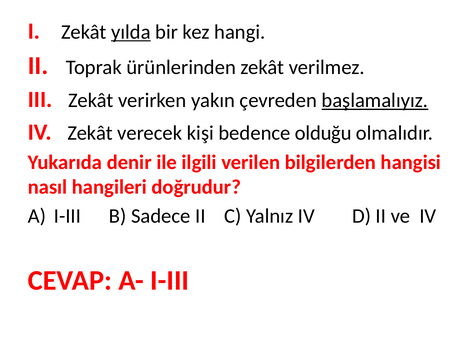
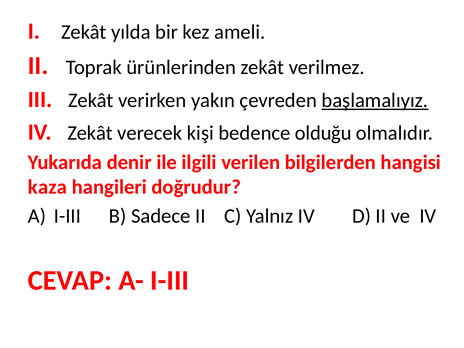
yılda underline: present -> none
hangi: hangi -> ameli
nasıl: nasıl -> kaza
